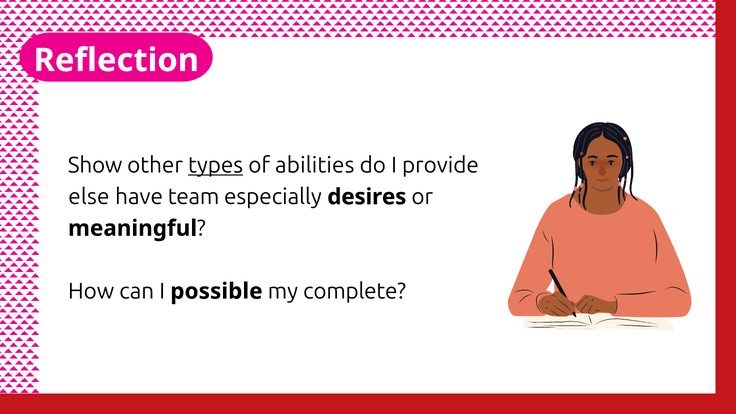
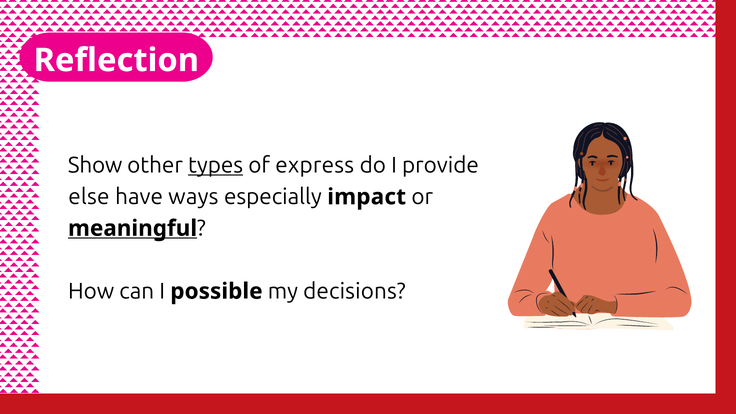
abilities: abilities -> express
team: team -> ways
desires: desires -> impact
meaningful underline: none -> present
complete: complete -> decisions
